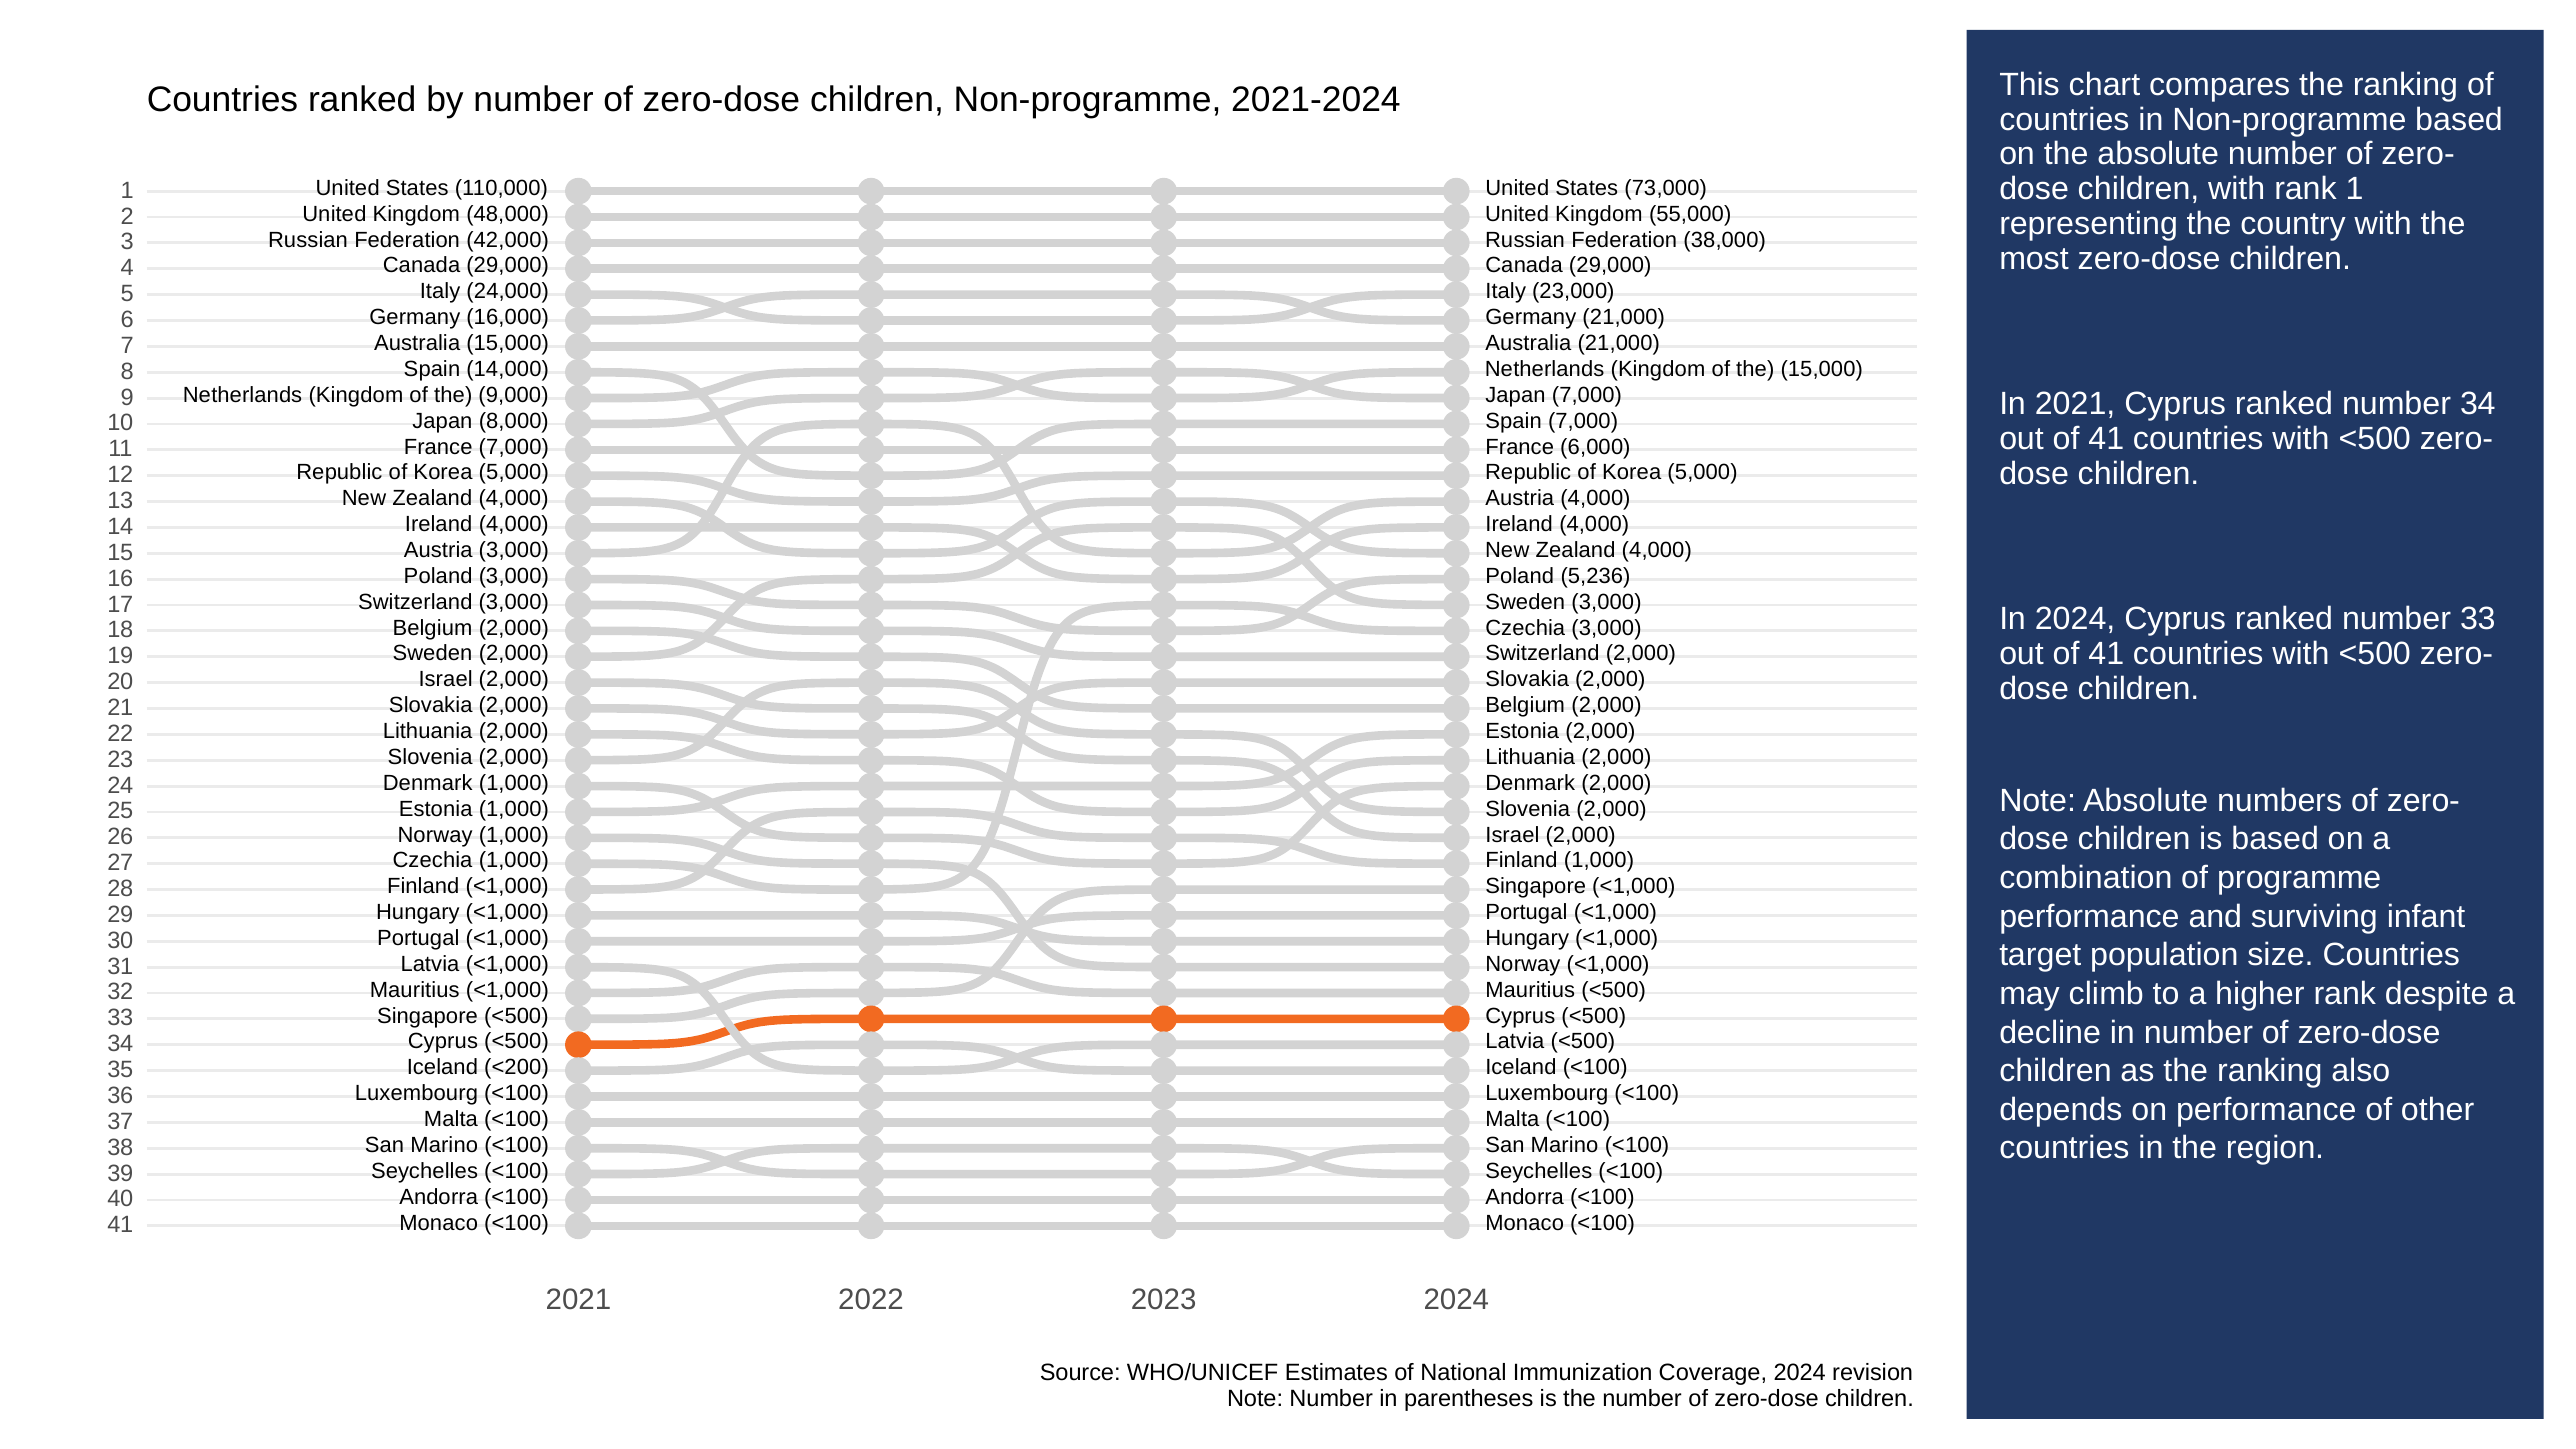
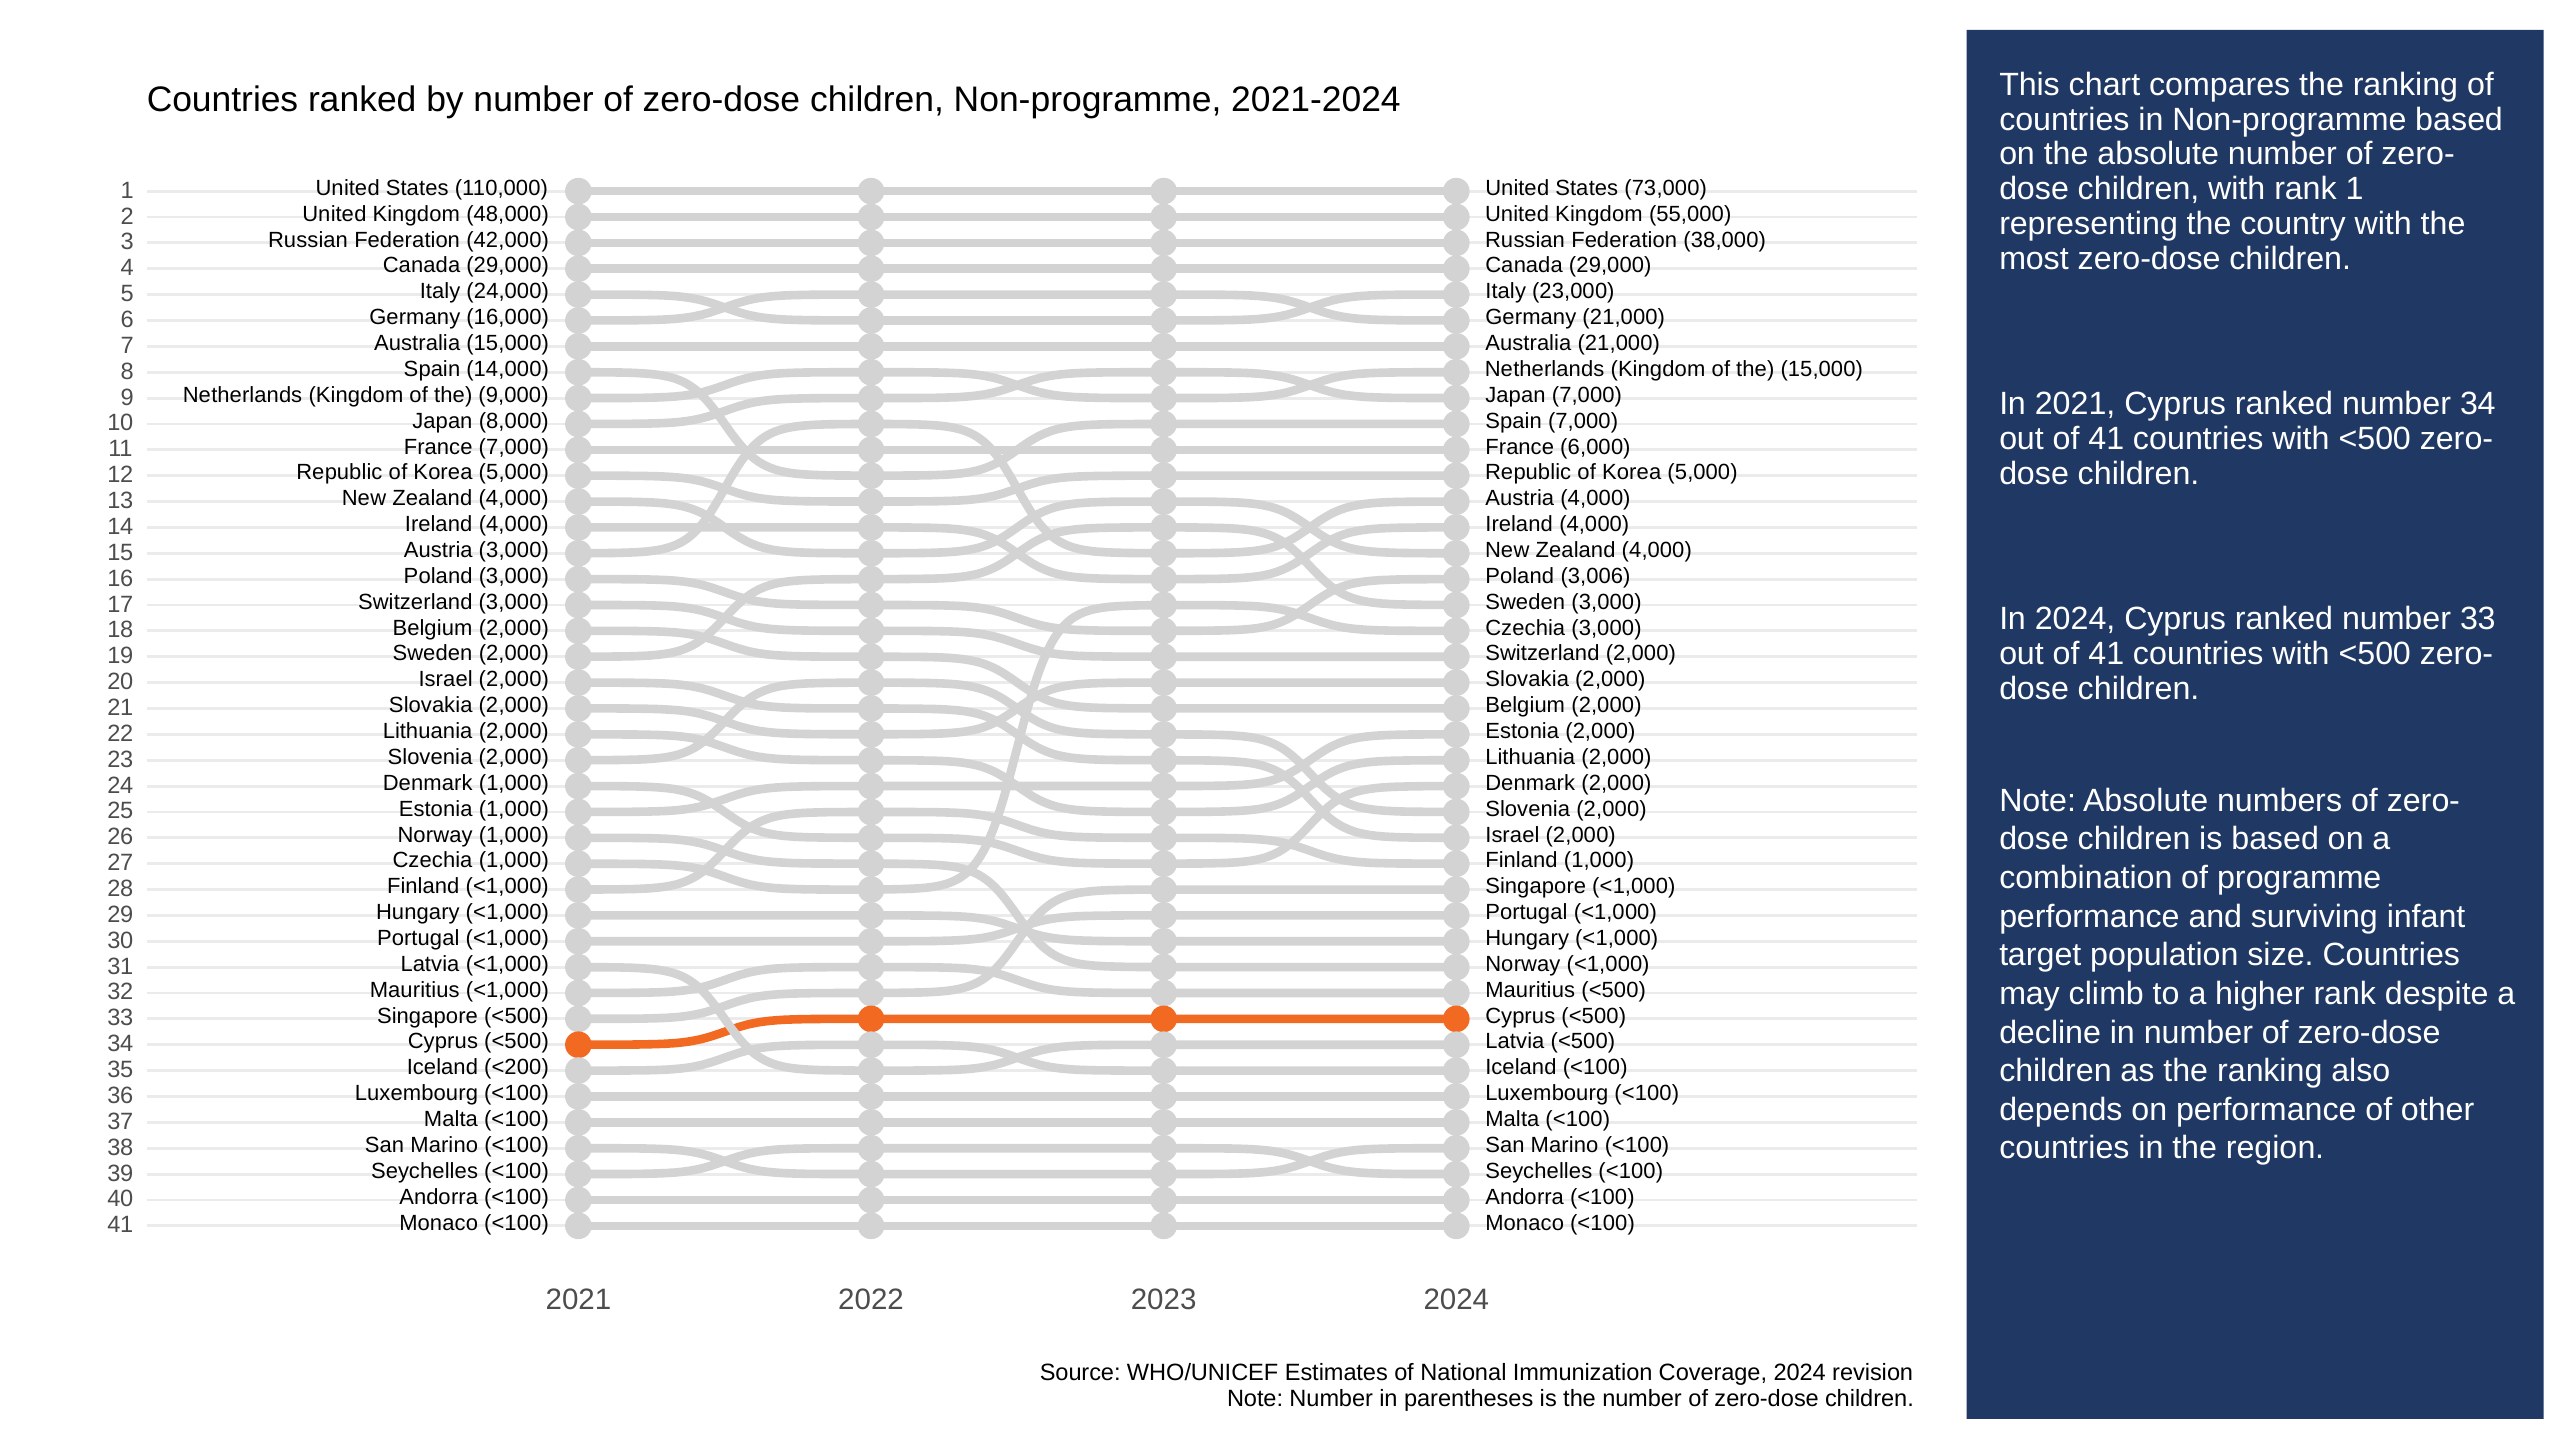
5,236: 5,236 -> 3,006
